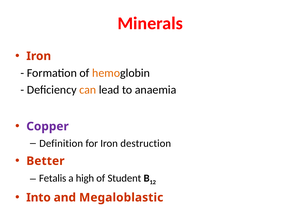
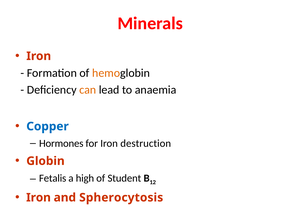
Copper colour: purple -> blue
Definition: Definition -> Hormones
Better: Better -> Globin
Into at (38, 198): Into -> Iron
Megaloblastic: Megaloblastic -> Spherocytosis
